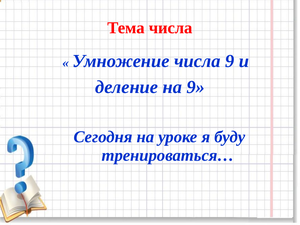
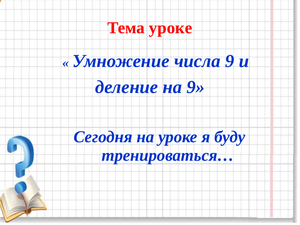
Тема числа: числа -> уроке
